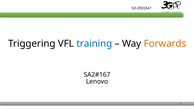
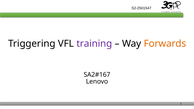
training colour: blue -> purple
